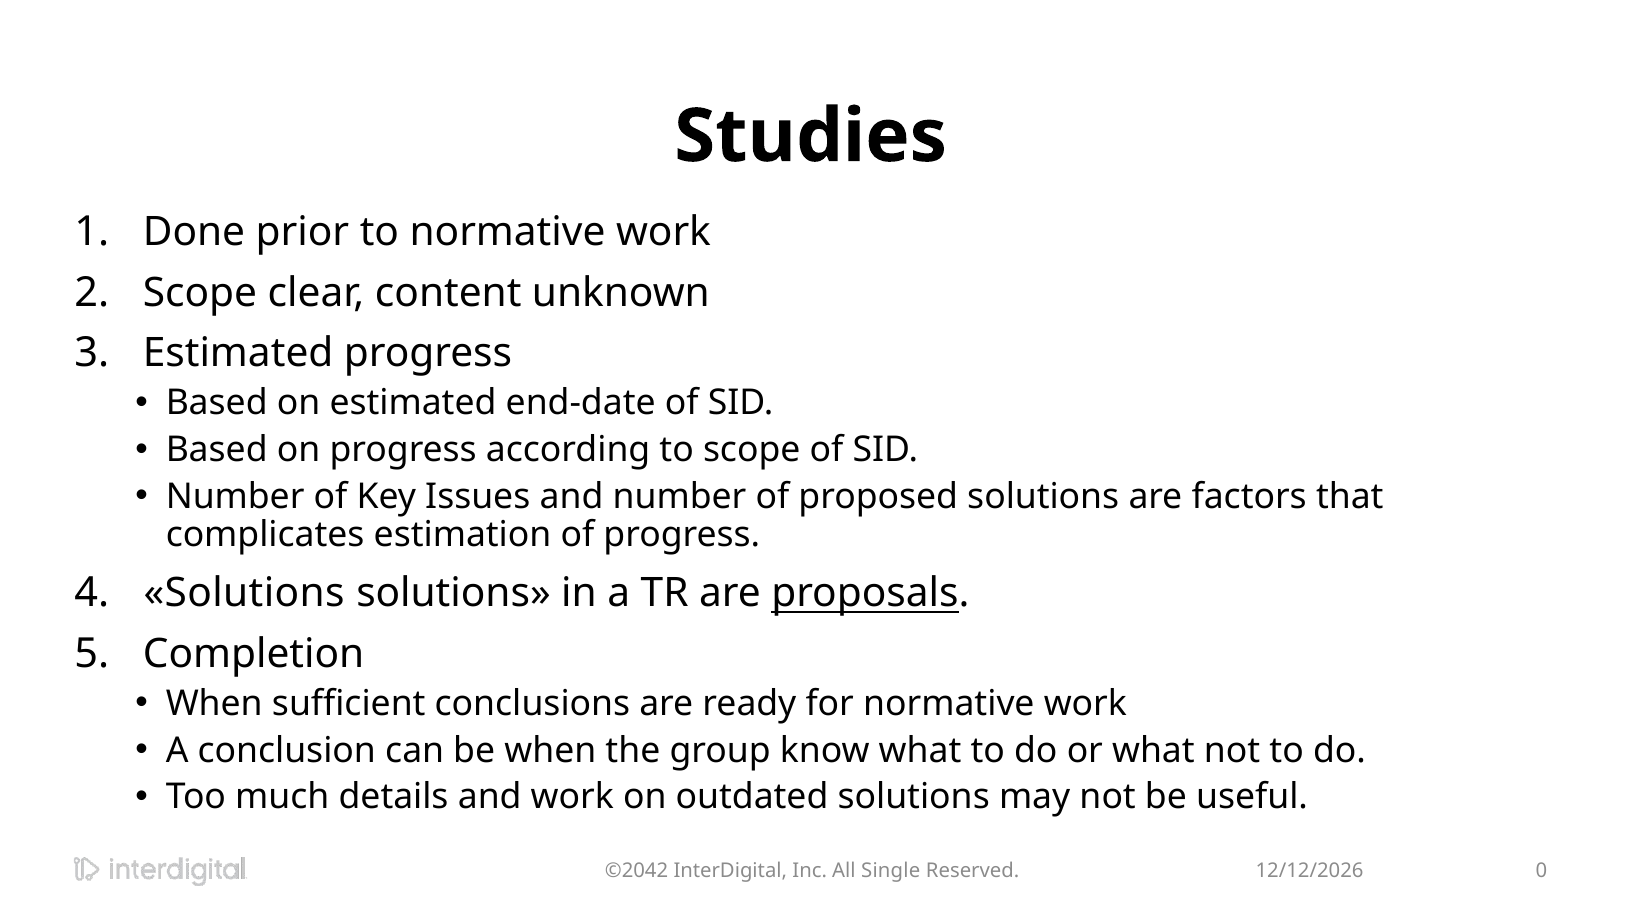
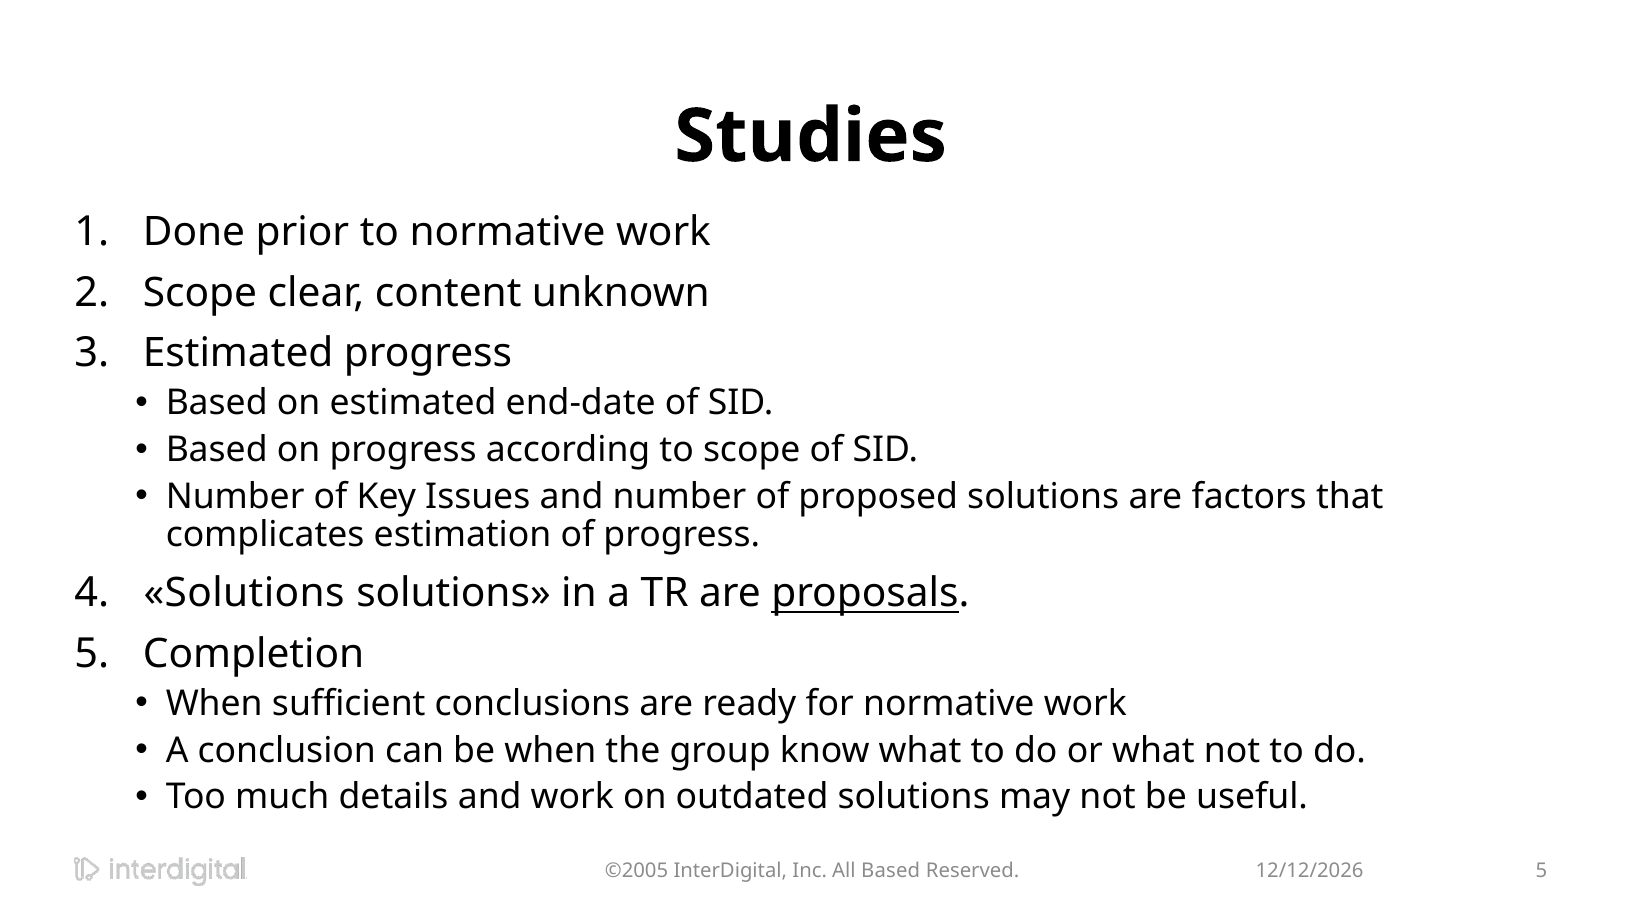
©2042: ©2042 -> ©2005
All Single: Single -> Based
Reserved 0: 0 -> 5
